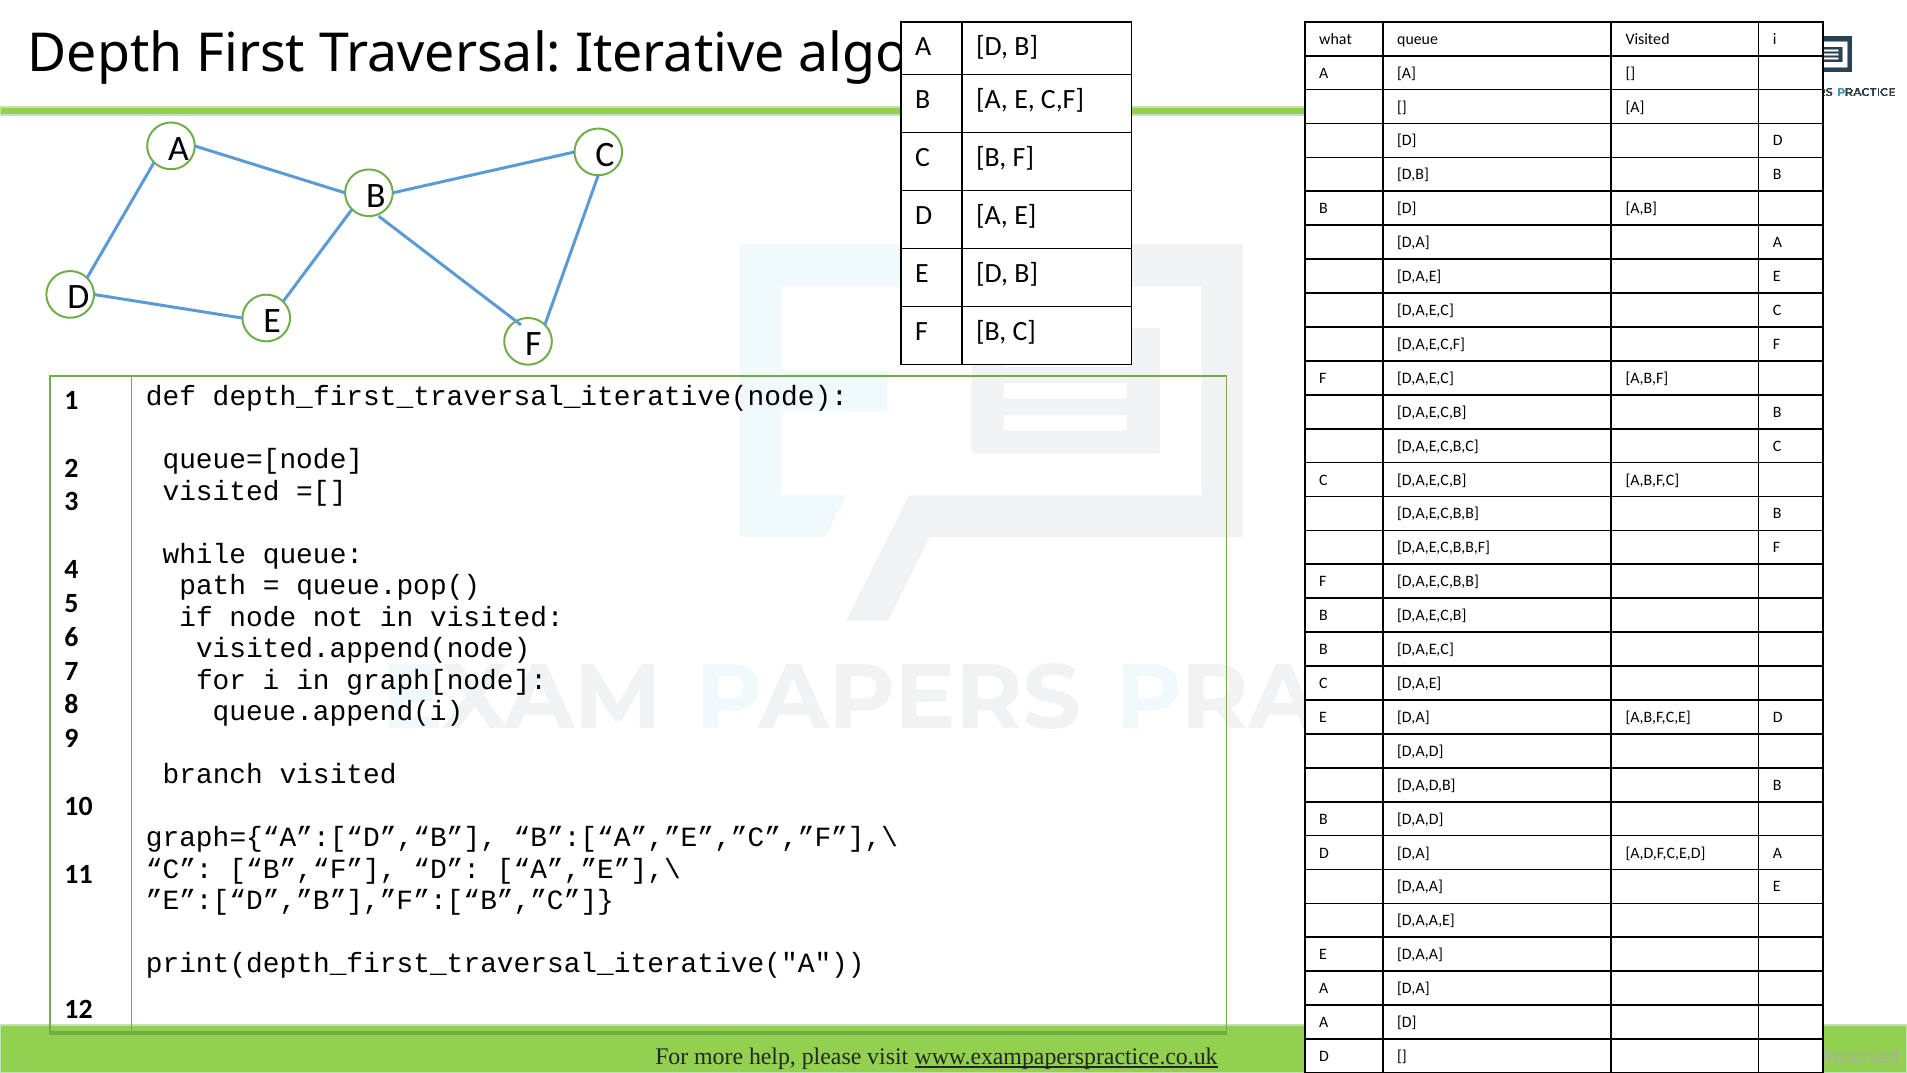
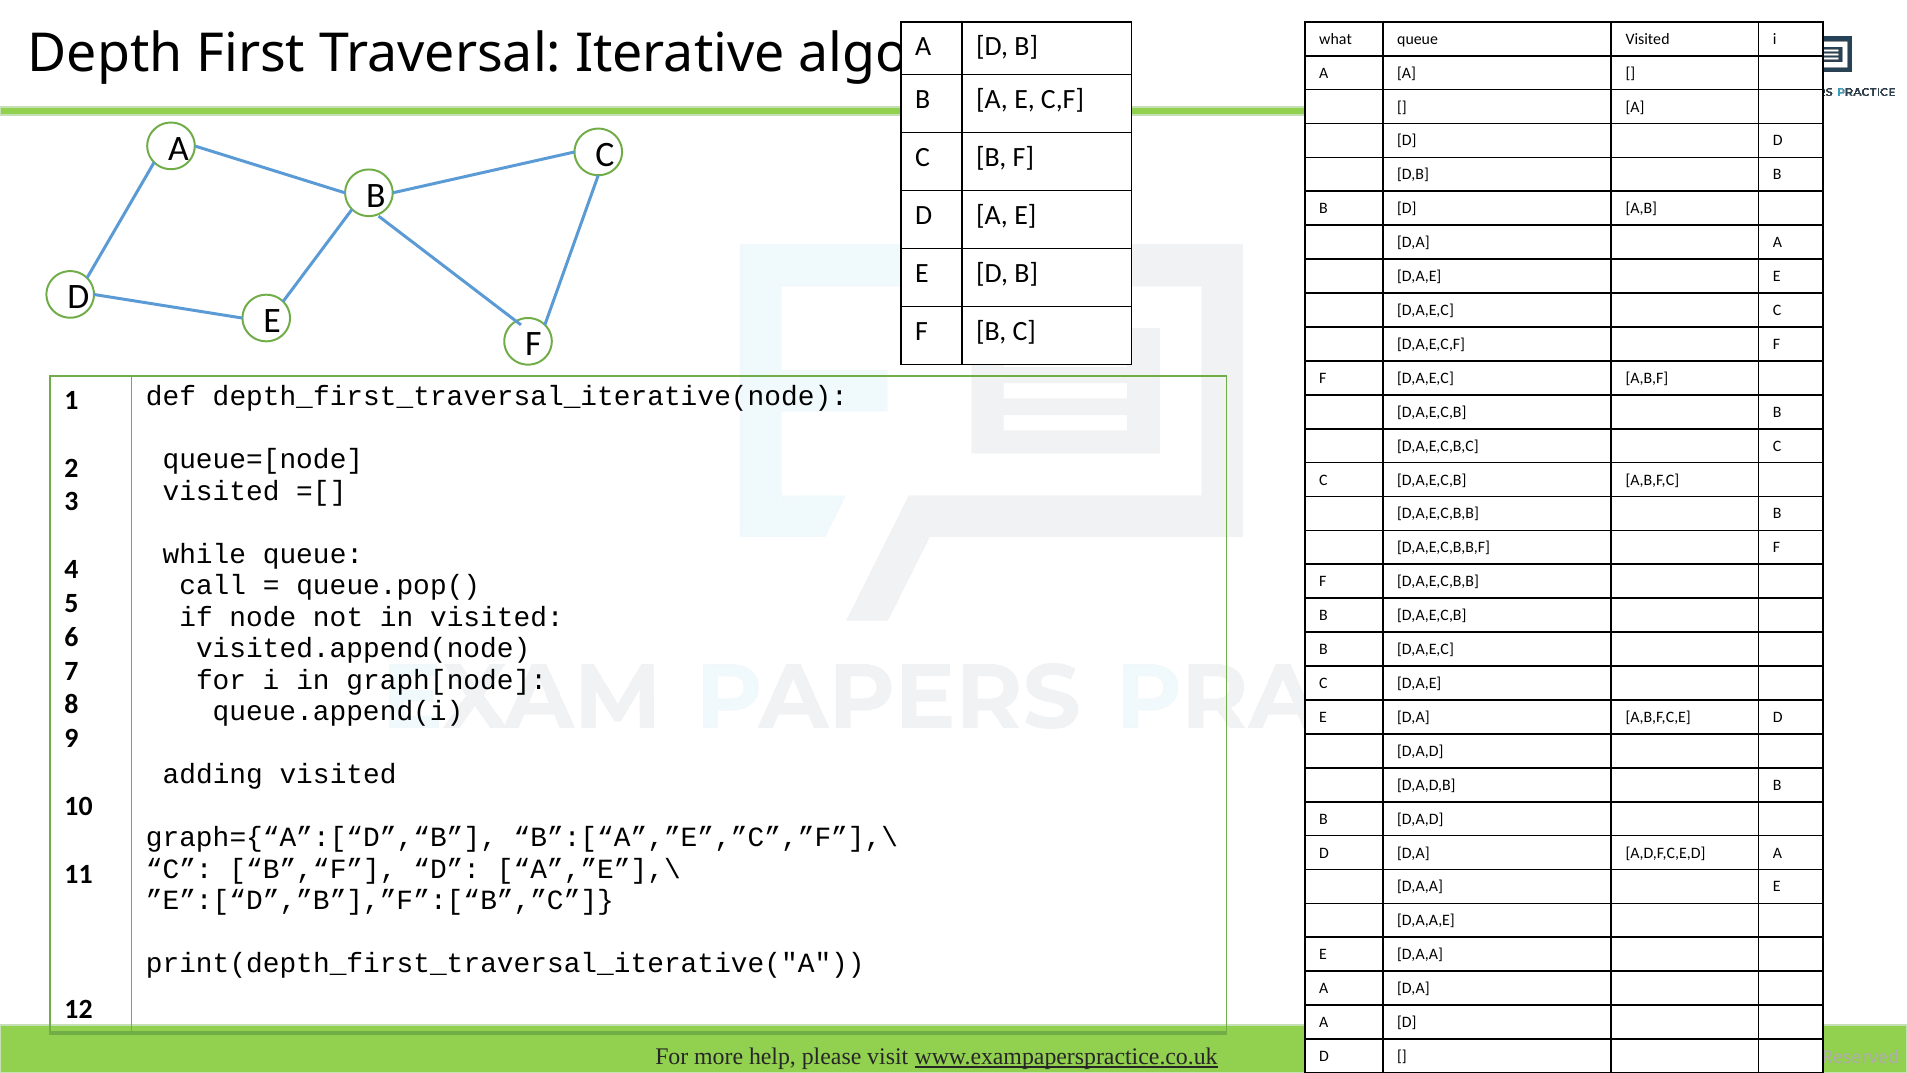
path: path -> call
branch: branch -> adding
